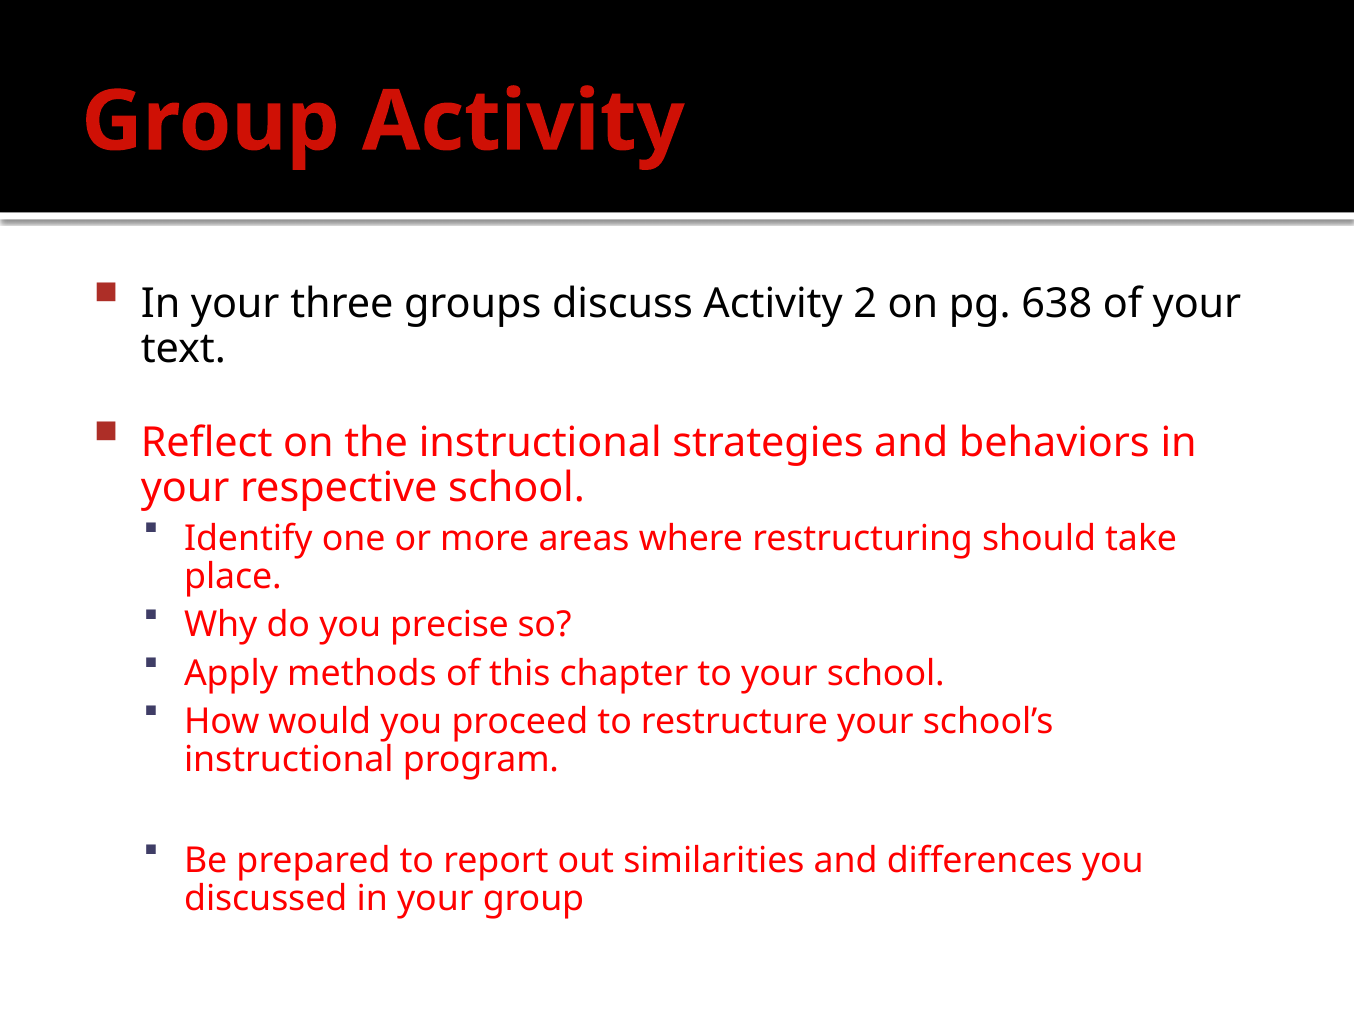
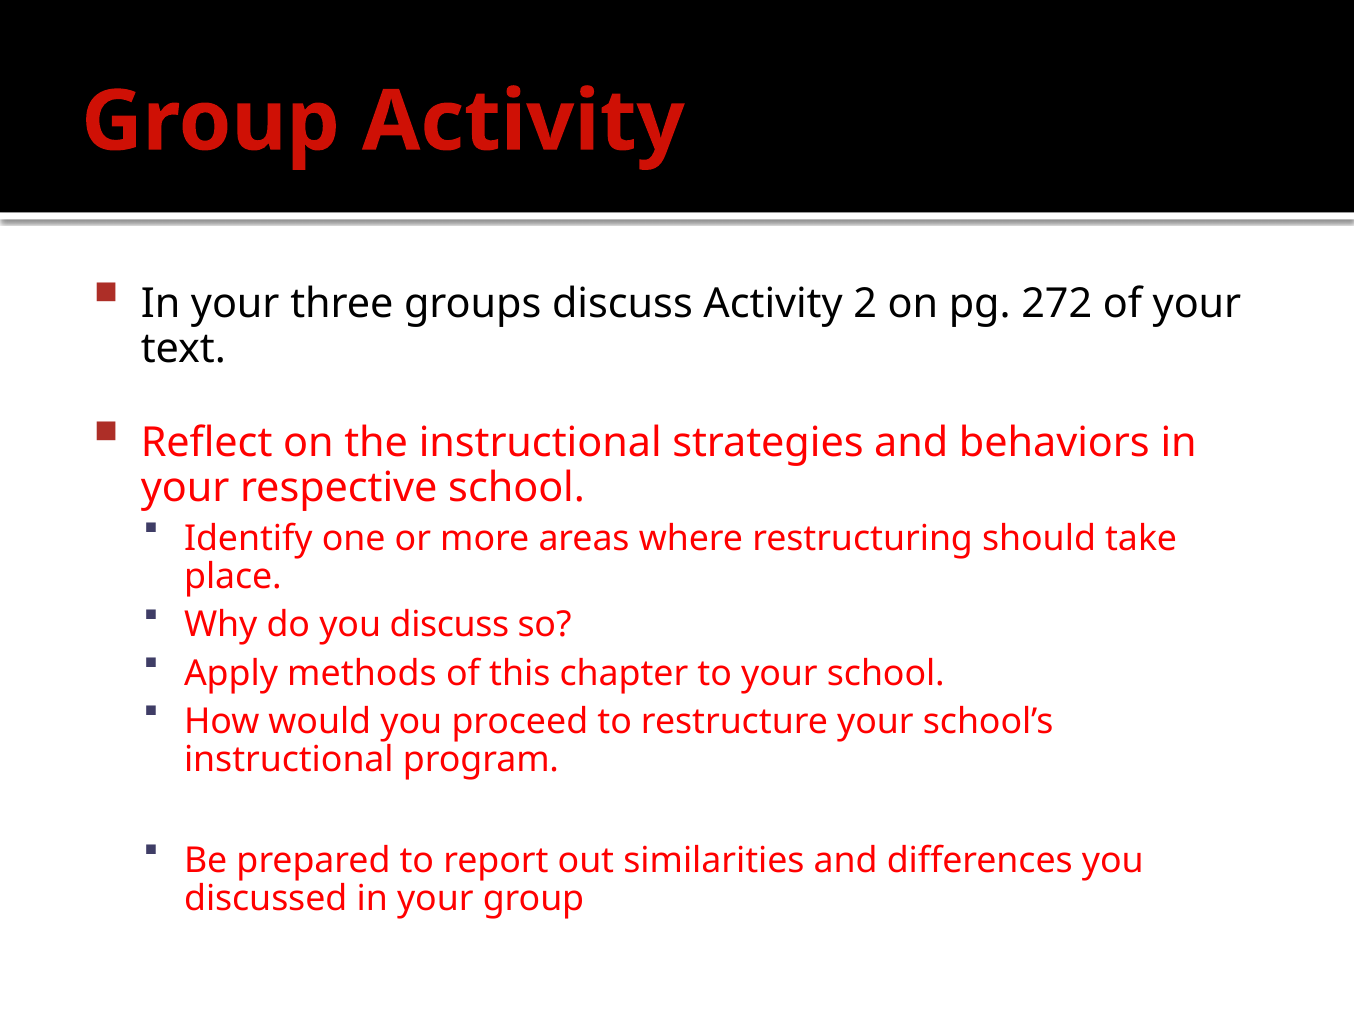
638: 638 -> 272
you precise: precise -> discuss
